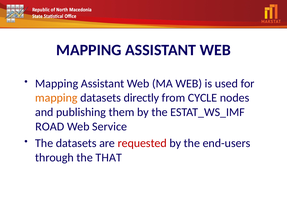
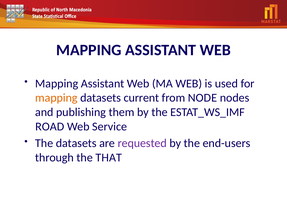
directly: directly -> current
CYCLE: CYCLE -> NODE
requested colour: red -> purple
